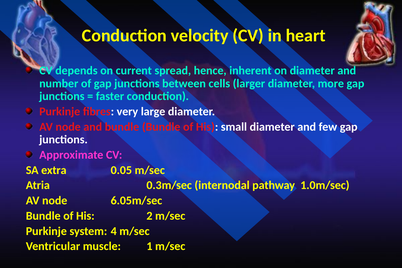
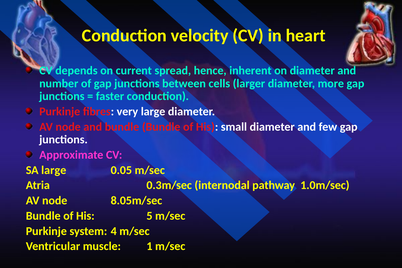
SA extra: extra -> large
6.05m/sec: 6.05m/sec -> 8.05m/sec
2: 2 -> 5
